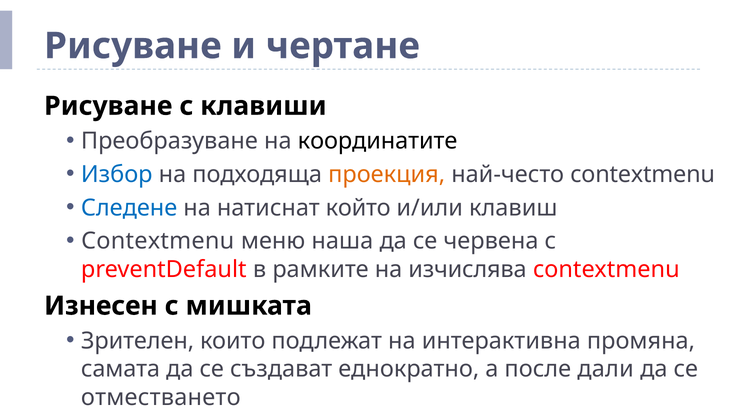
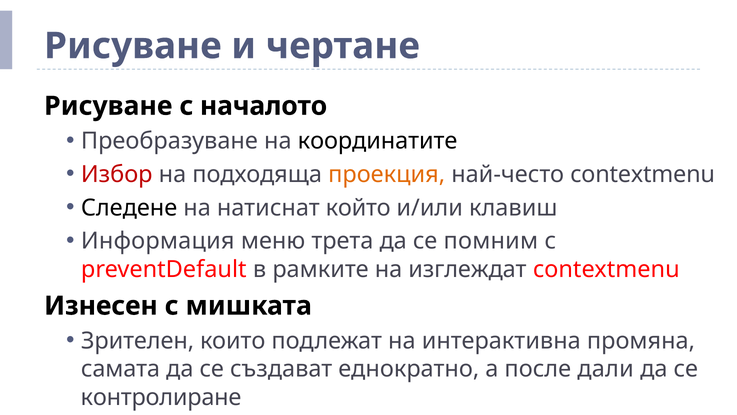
клавиши: клавиши -> началото
Избор colour: blue -> red
Следене colour: blue -> black
Contextmenu at (158, 241): Contextmenu -> Информация
наша: наша -> трета
червена: червена -> помним
изчислява: изчислява -> изглеждат
отместването: отместването -> контролиране
